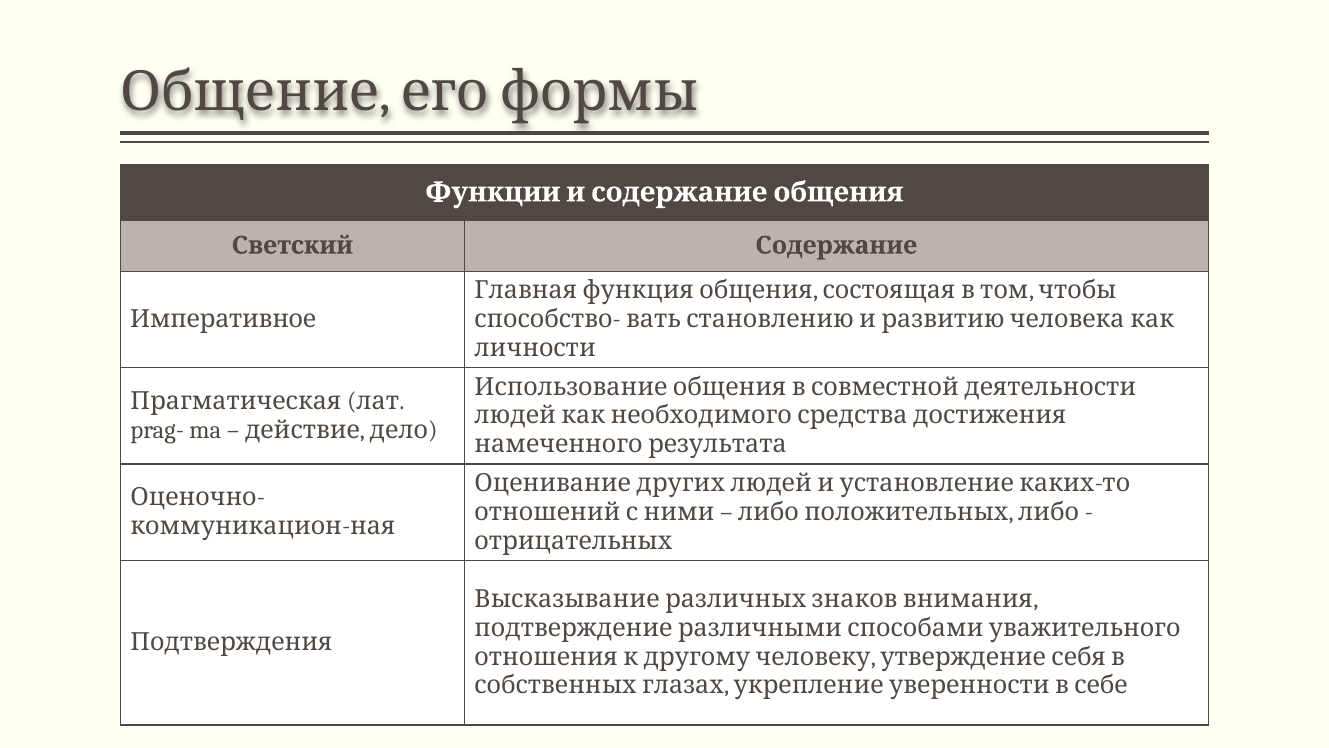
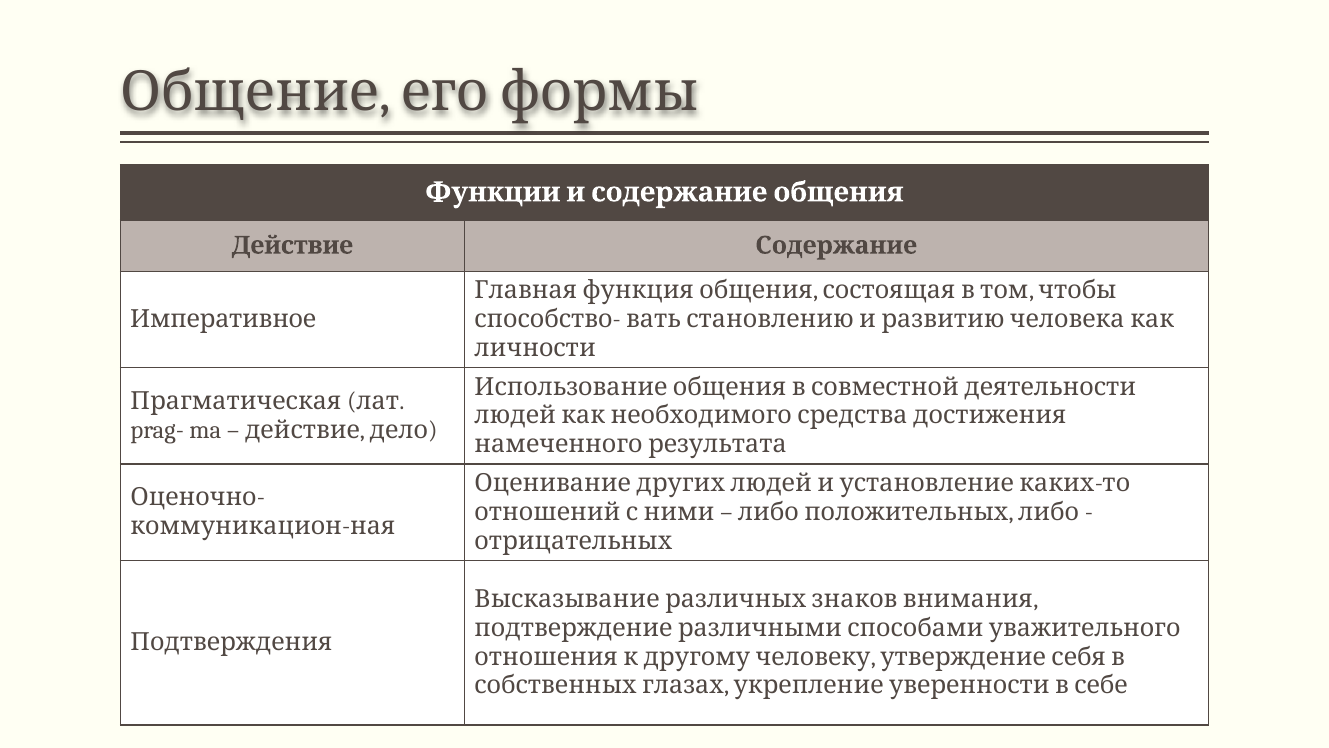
Светский at (292, 245): Светский -> Действие
